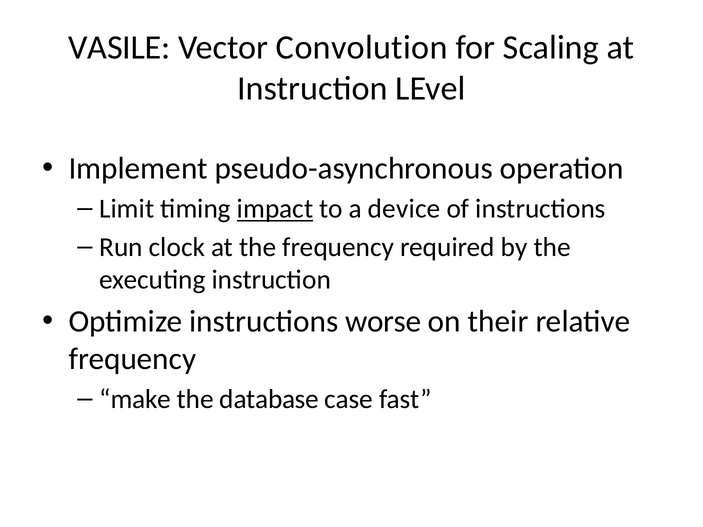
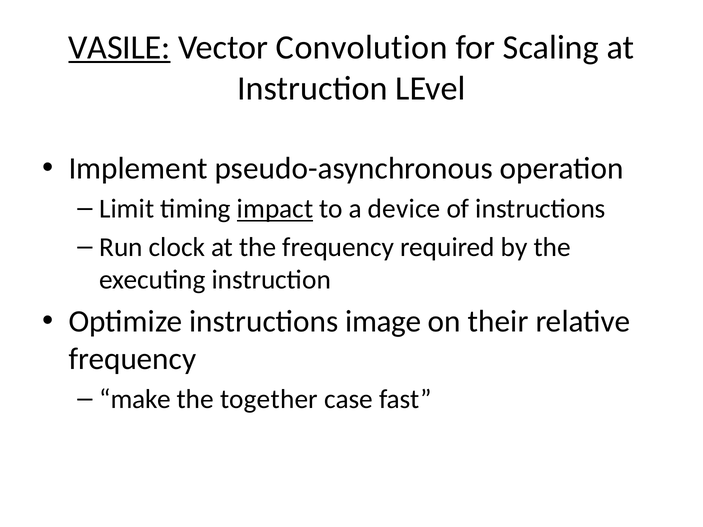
VASILE underline: none -> present
worse: worse -> image
database: database -> together
